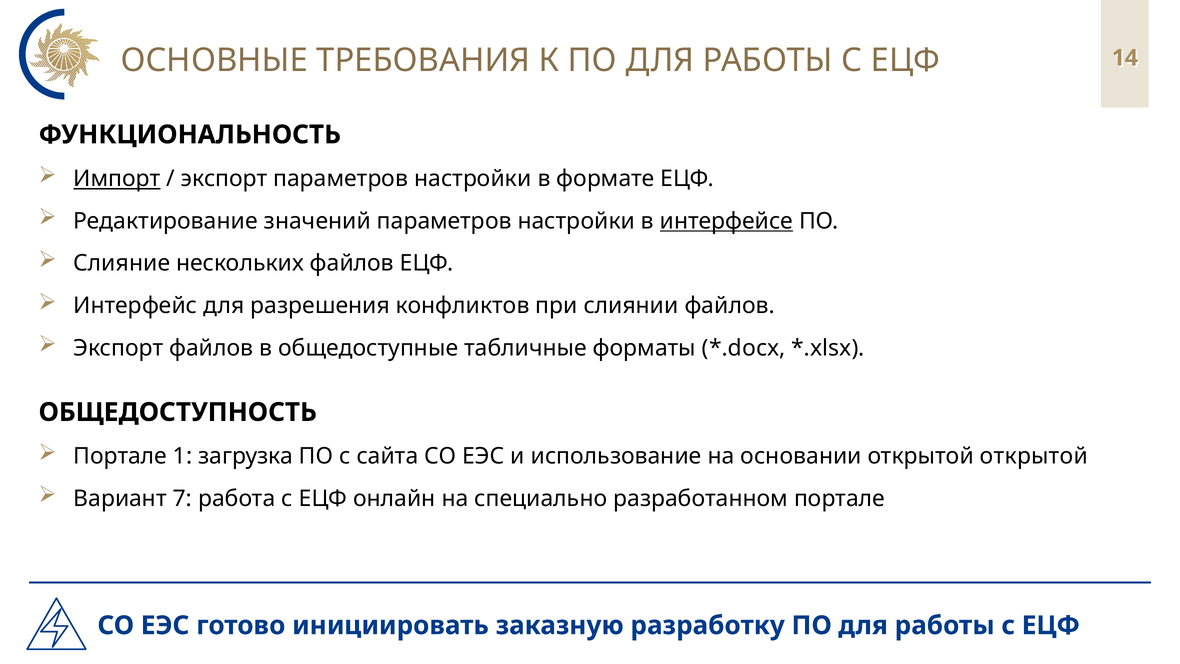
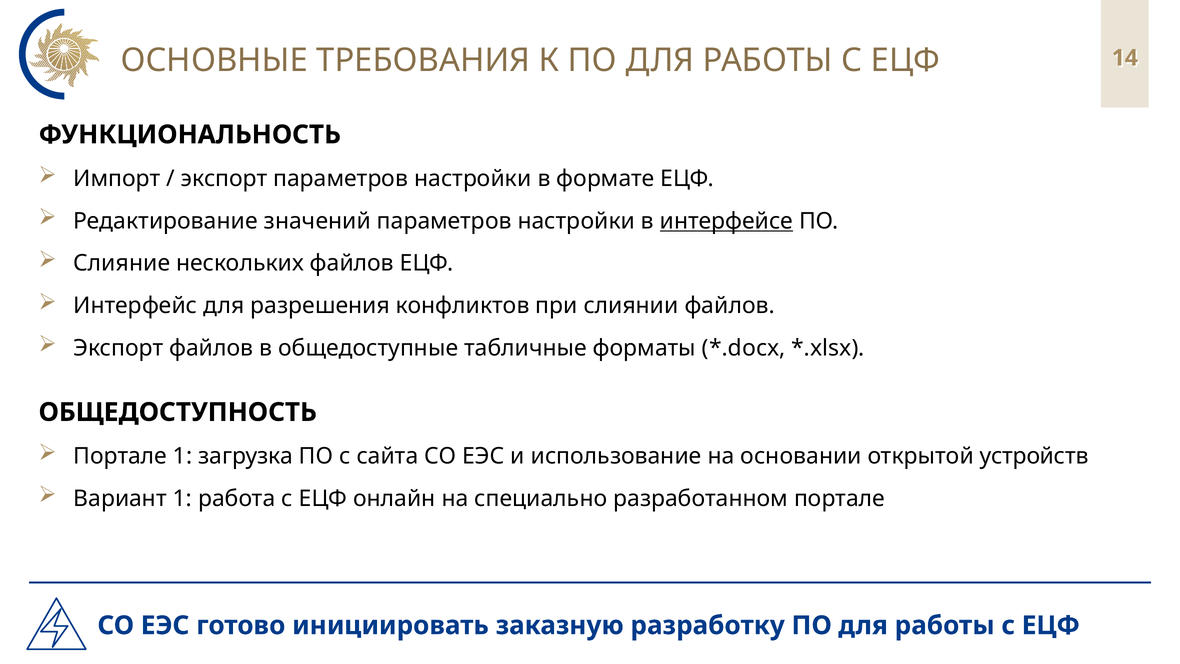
Импорт underline: present -> none
открытой открытой: открытой -> устройств
Вариант 7: 7 -> 1
